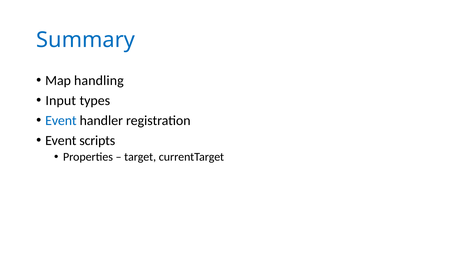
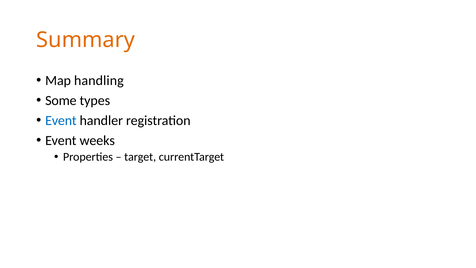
Summary colour: blue -> orange
Input: Input -> Some
scripts: scripts -> weeks
